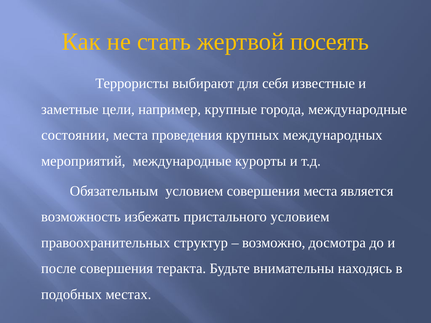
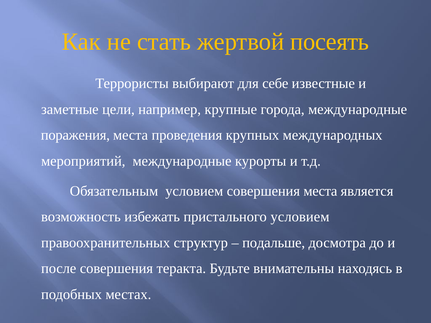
себя: себя -> себе
состоянии: состоянии -> поражения
возможно: возможно -> подальше
